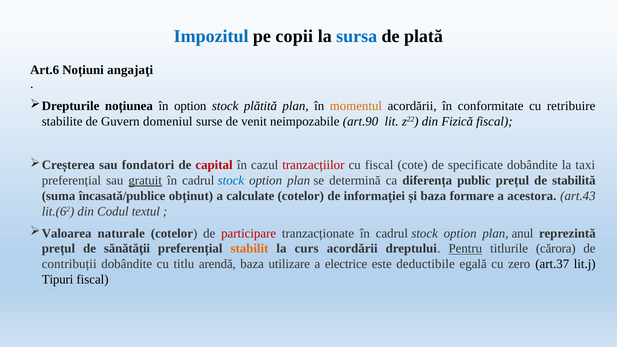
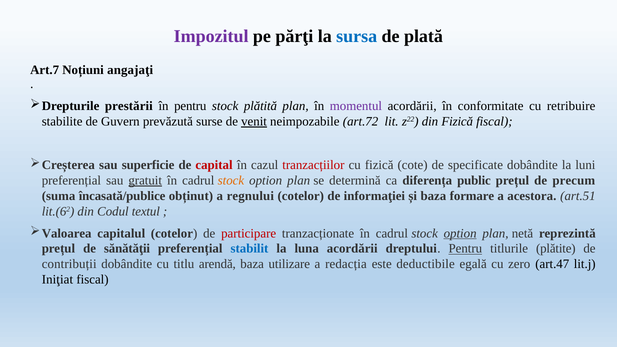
Impozitul colour: blue -> purple
copii: copii -> părţi
Art.6: Art.6 -> Art.7
noțiunea: noțiunea -> prestării
în option: option -> pentru
momentul colour: orange -> purple
domeniul: domeniul -> prevăzută
venit underline: none -> present
art.90: art.90 -> art.72
fondatori: fondatori -> superficie
cu fiscal: fiscal -> fizică
taxi: taxi -> luni
stock at (231, 181) colour: blue -> orange
stabilită: stabilită -> precum
calculate: calculate -> regnului
art.43: art.43 -> art.51
naturale: naturale -> capitalul
option at (460, 233) underline: none -> present
anul: anul -> netă
stabilit colour: orange -> blue
curs: curs -> luna
cărora: cărora -> plătite
electrice: electrice -> redacția
art.37: art.37 -> art.47
Tipuri: Tipuri -> Iniţiat
